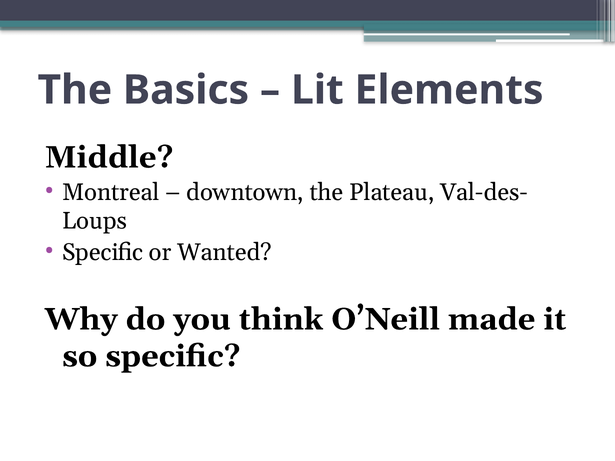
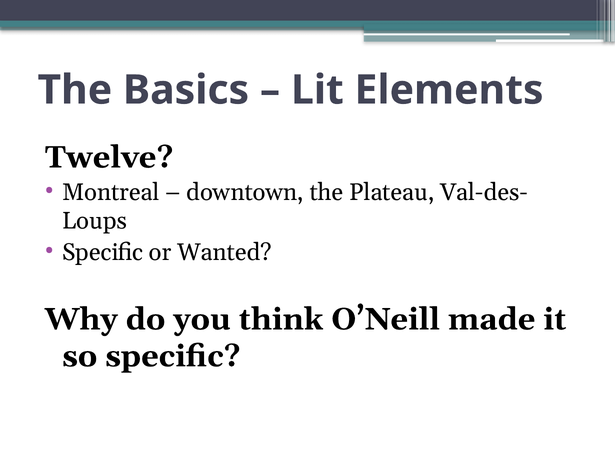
Middle: Middle -> Twelve
